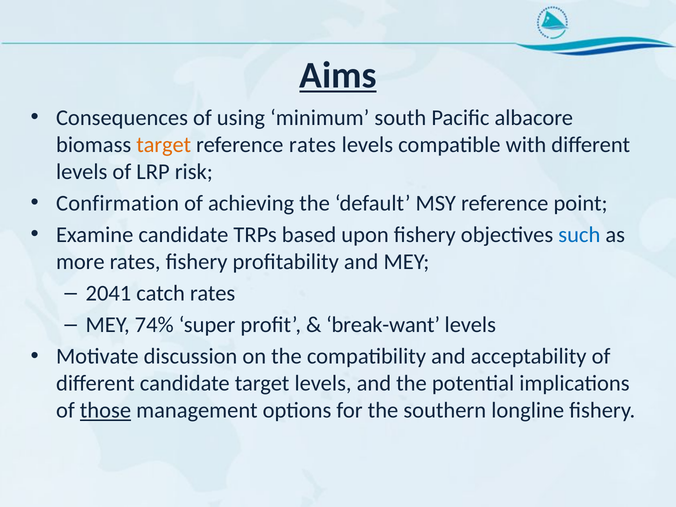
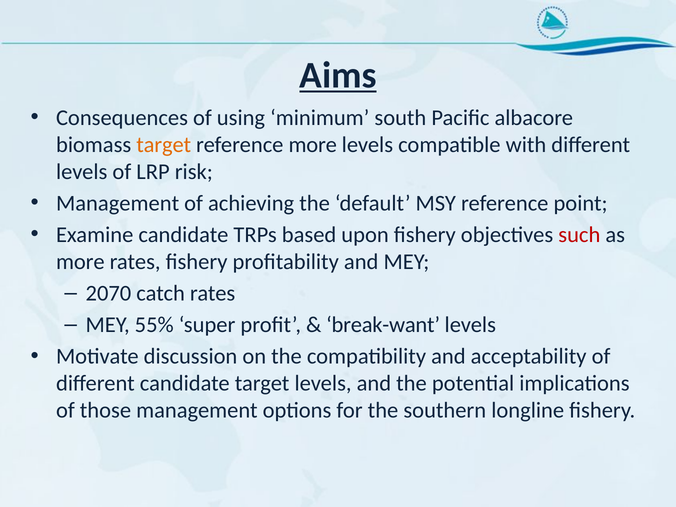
reference rates: rates -> more
Confirmation at (118, 203): Confirmation -> Management
such colour: blue -> red
2041: 2041 -> 2070
74%: 74% -> 55%
those underline: present -> none
